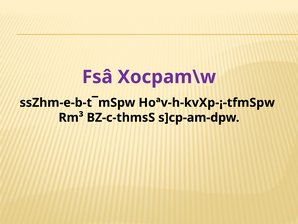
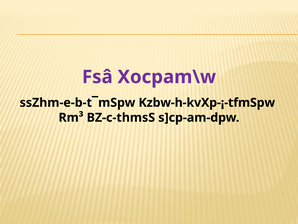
Hoªv-h-kvXp-¡-tfmSpw: Hoªv-h-kvXp-¡-tfmSpw -> Kzbw-h-kvXp-¡-tfmSpw
